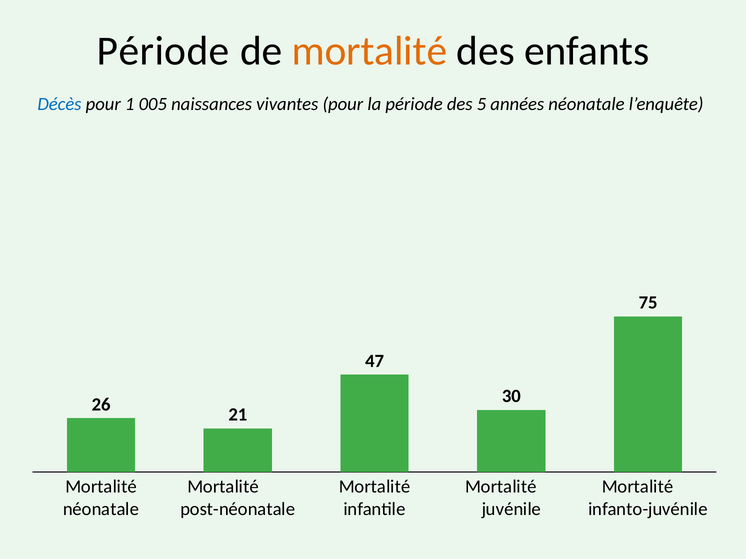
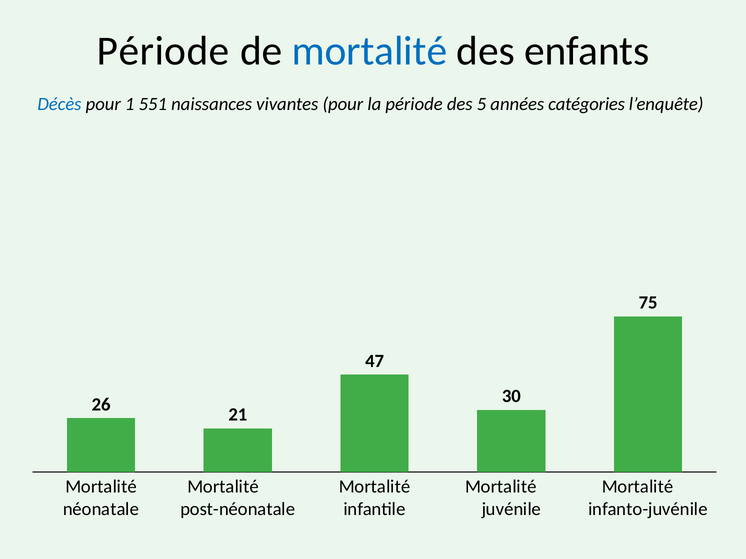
mortalité at (369, 51) colour: orange -> blue
005: 005 -> 551
années néonatale: néonatale -> catégories
